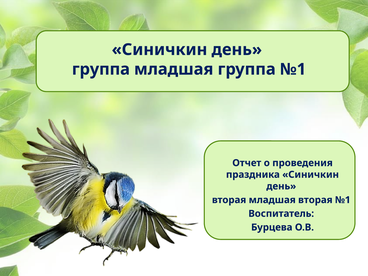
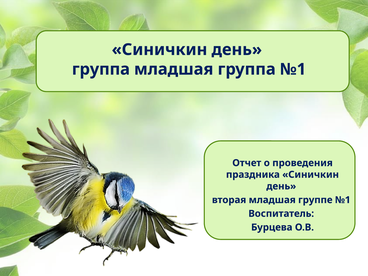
младшая вторая: вторая -> группе
